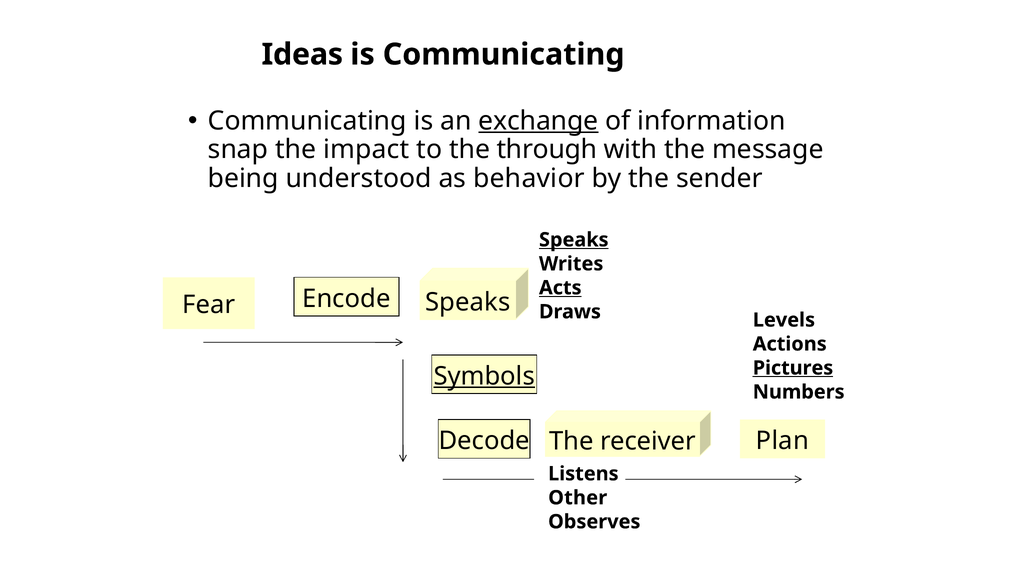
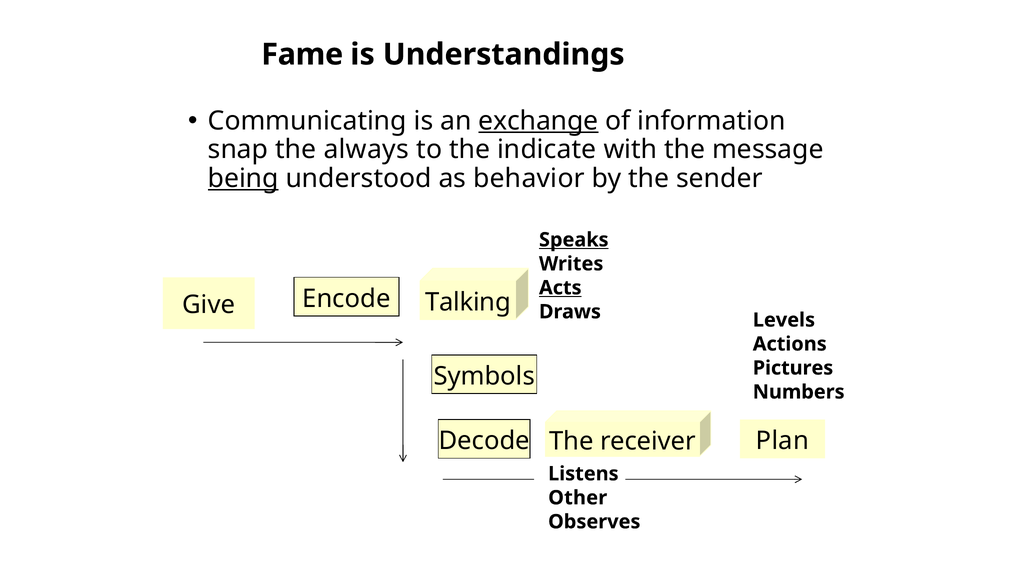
Ideas: Ideas -> Fame
is Communicating: Communicating -> Understandings
impact: impact -> always
through: through -> indicate
being underline: none -> present
Speaks at (468, 302): Speaks -> Talking
Fear: Fear -> Give
Pictures underline: present -> none
Symbols underline: present -> none
